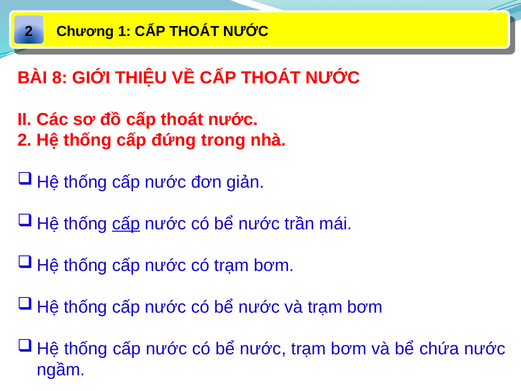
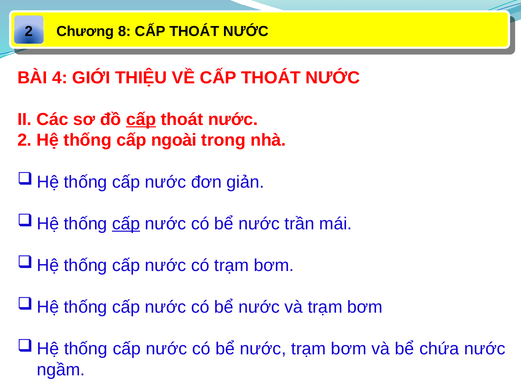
1: 1 -> 8
8: 8 -> 4
cấp at (141, 119) underline: none -> present
đứng: đứng -> ngoài
